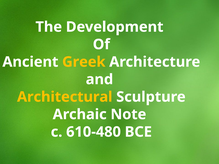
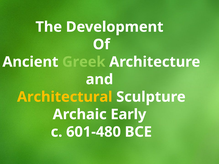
Greek colour: yellow -> light green
Note: Note -> Early
610-480: 610-480 -> 601-480
